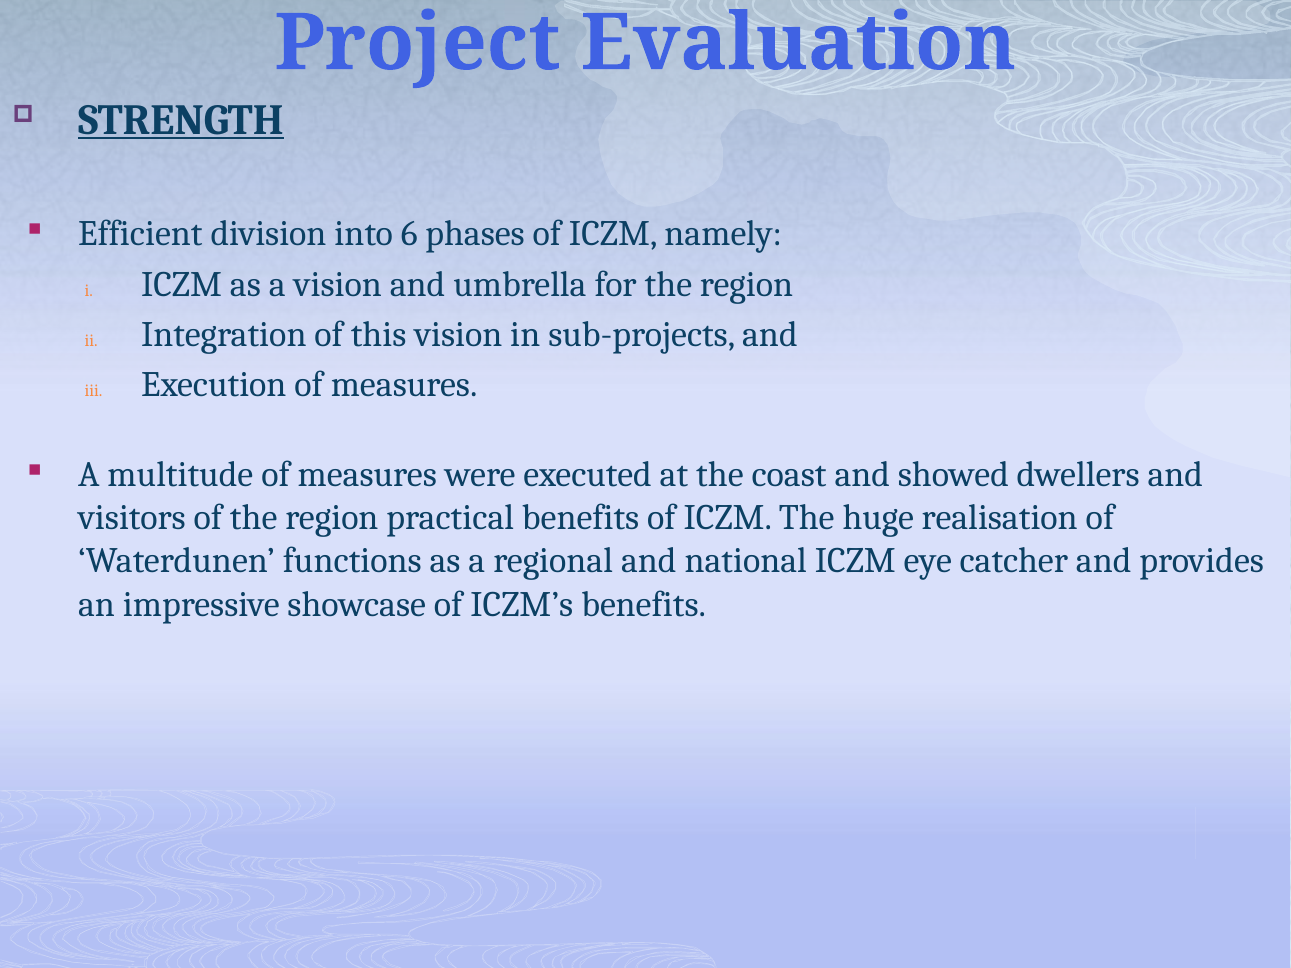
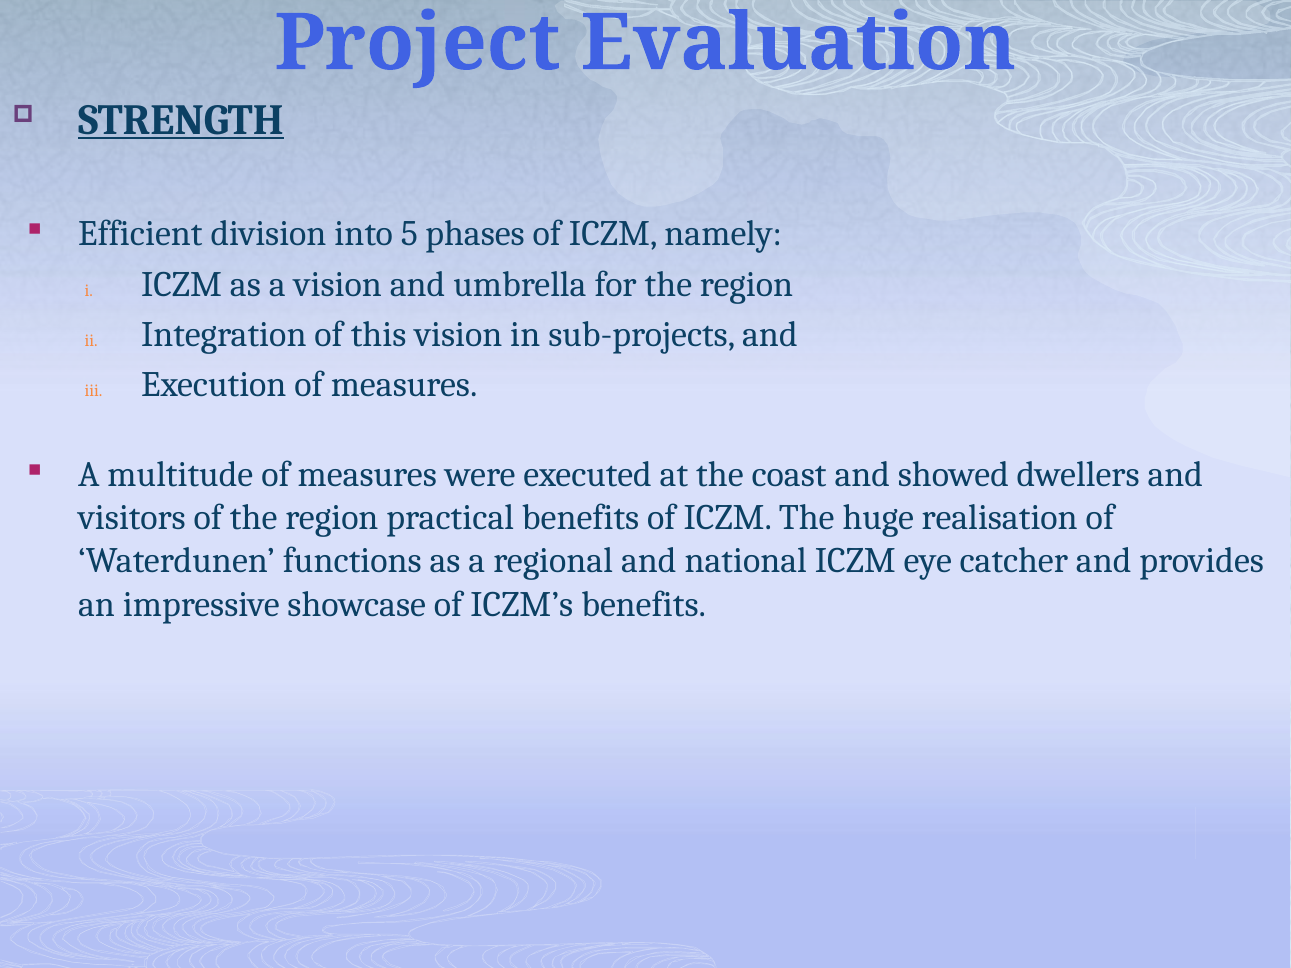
6: 6 -> 5
